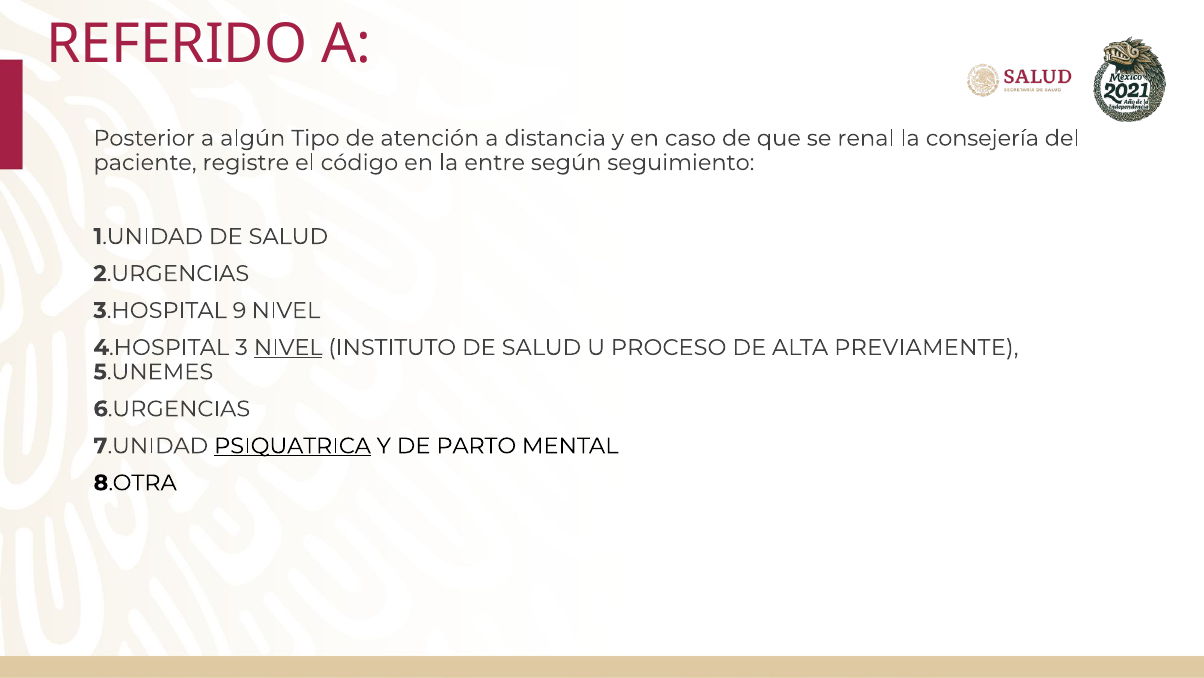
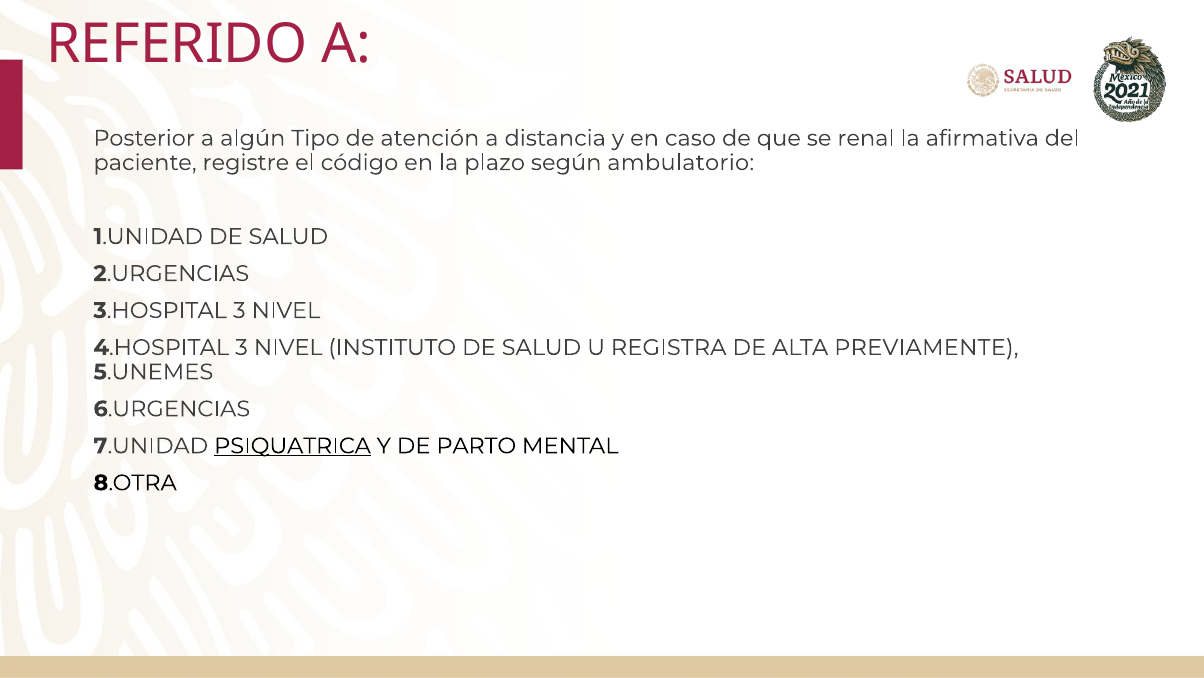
consejería: consejería -> afirmativa
entre: entre -> plazo
seguimiento: seguimiento -> ambulatorio
3.HOSPITAL 9: 9 -> 3
NIVEL at (288, 347) underline: present -> none
PROCESO: PROCESO -> REGISTRA
